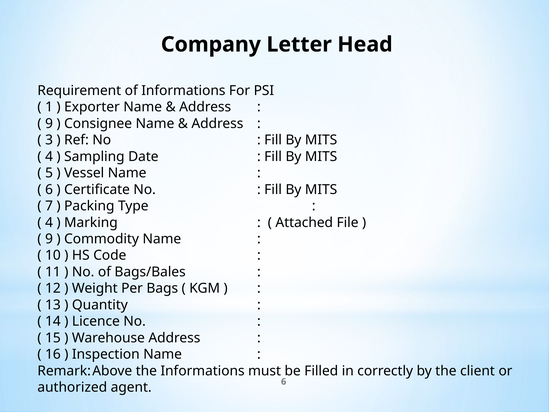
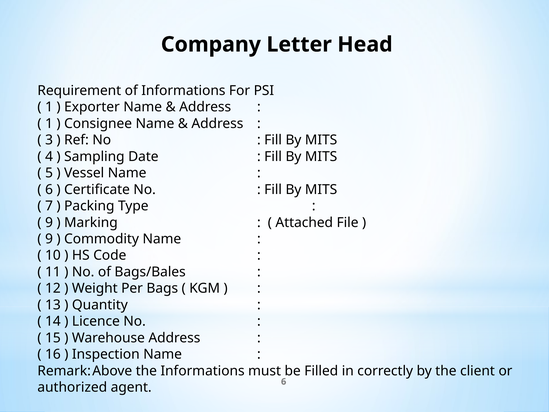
9 at (49, 124): 9 -> 1
4 at (49, 222): 4 -> 9
